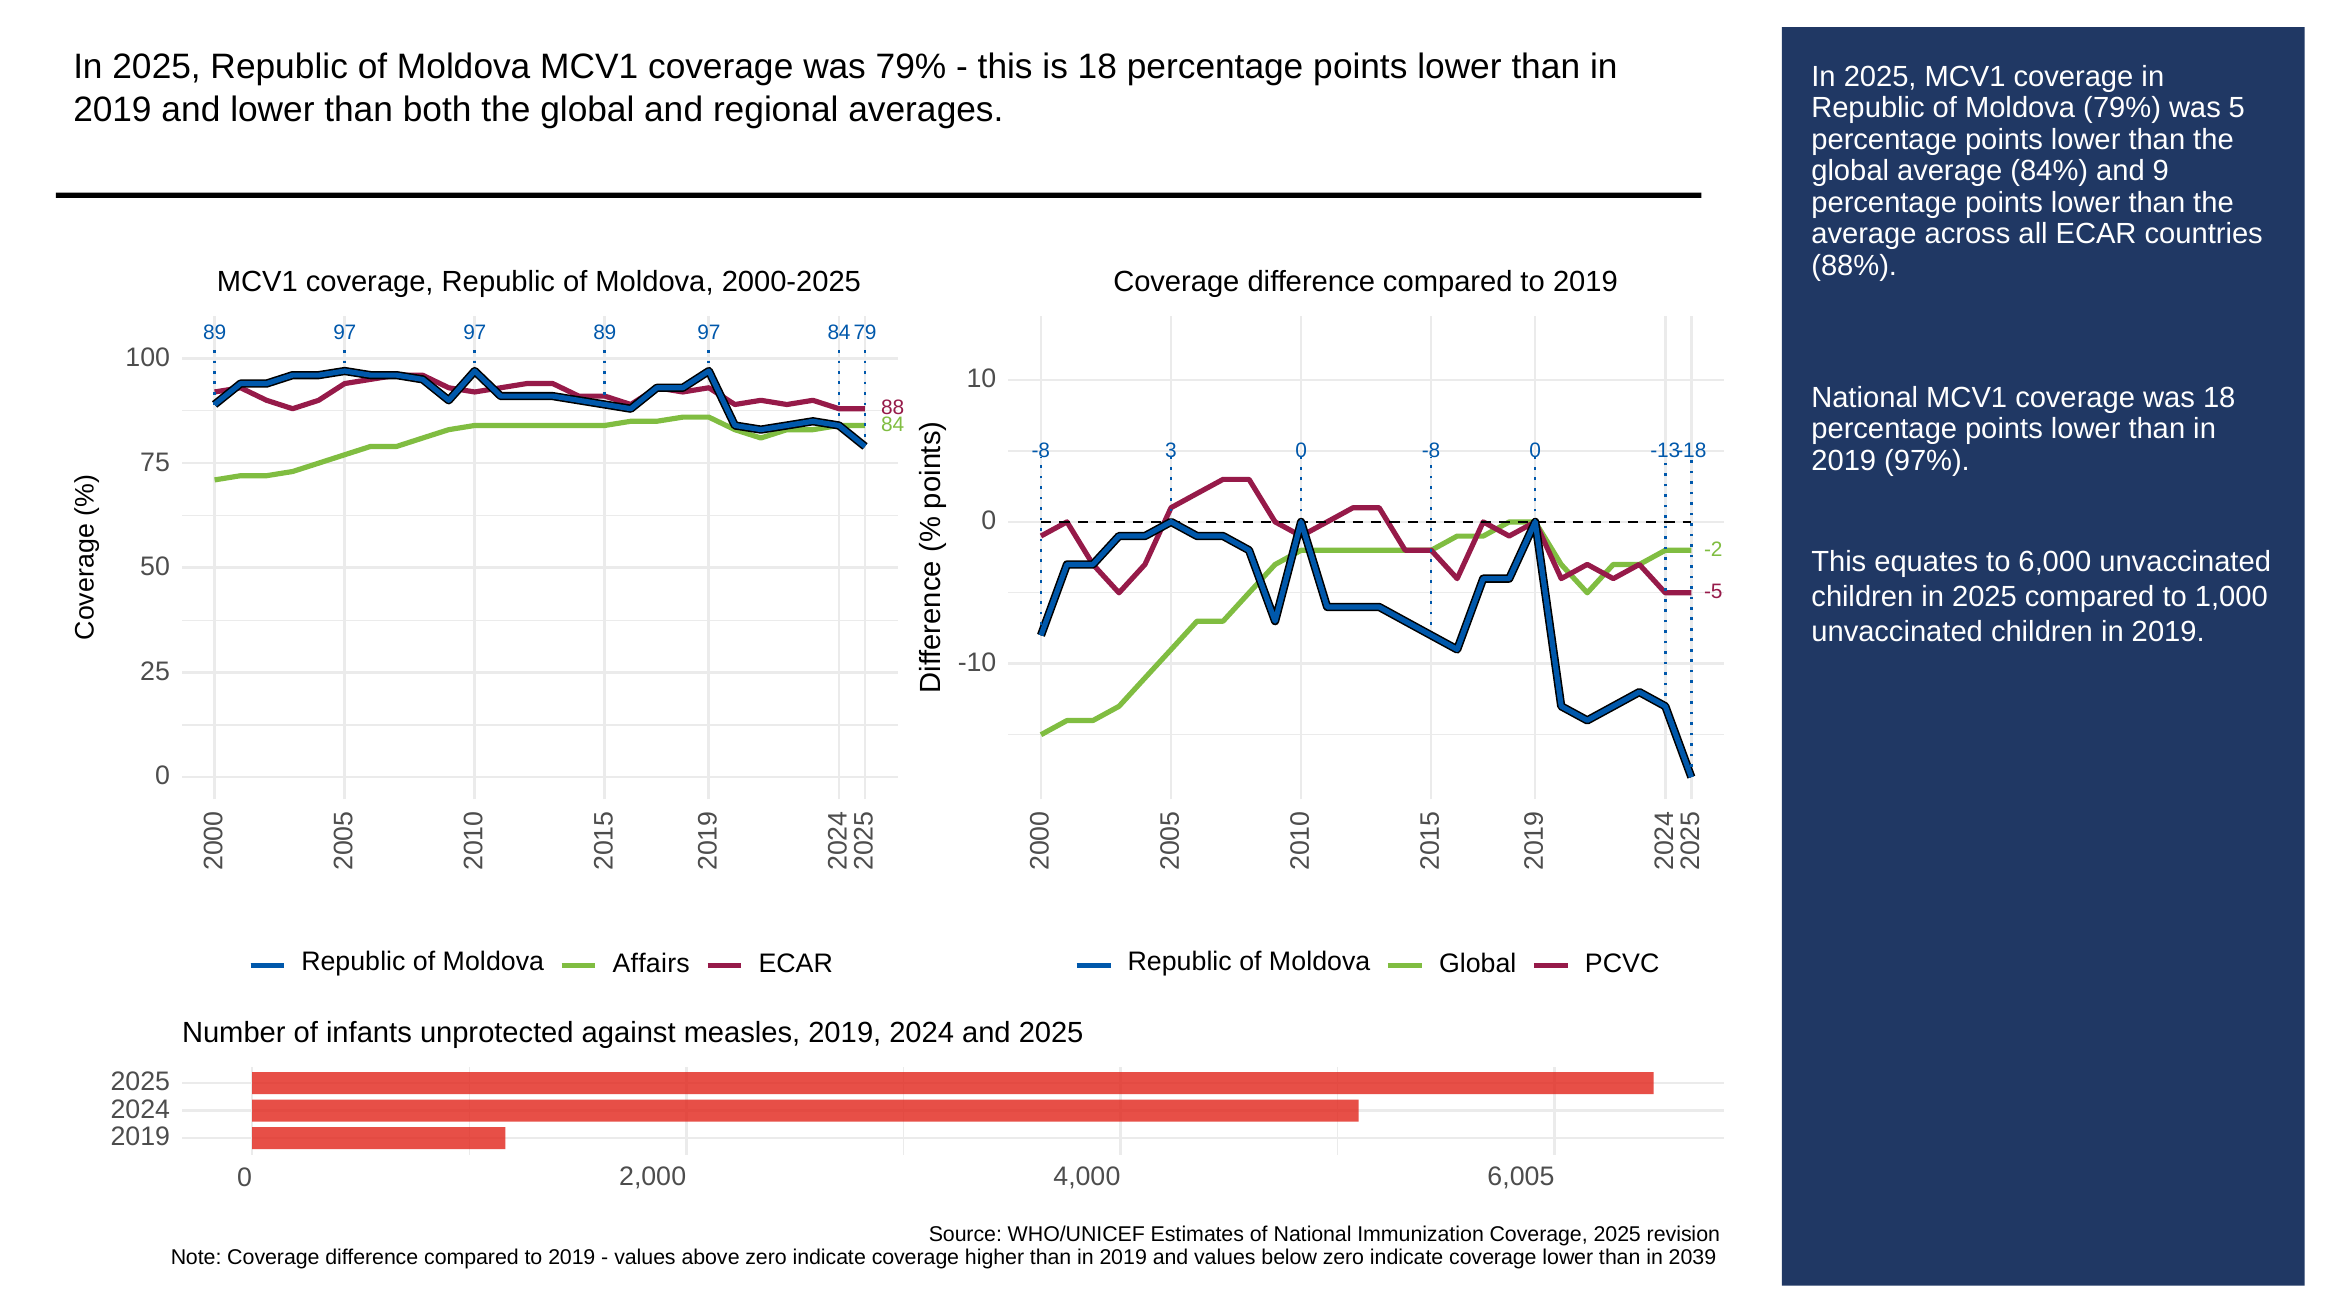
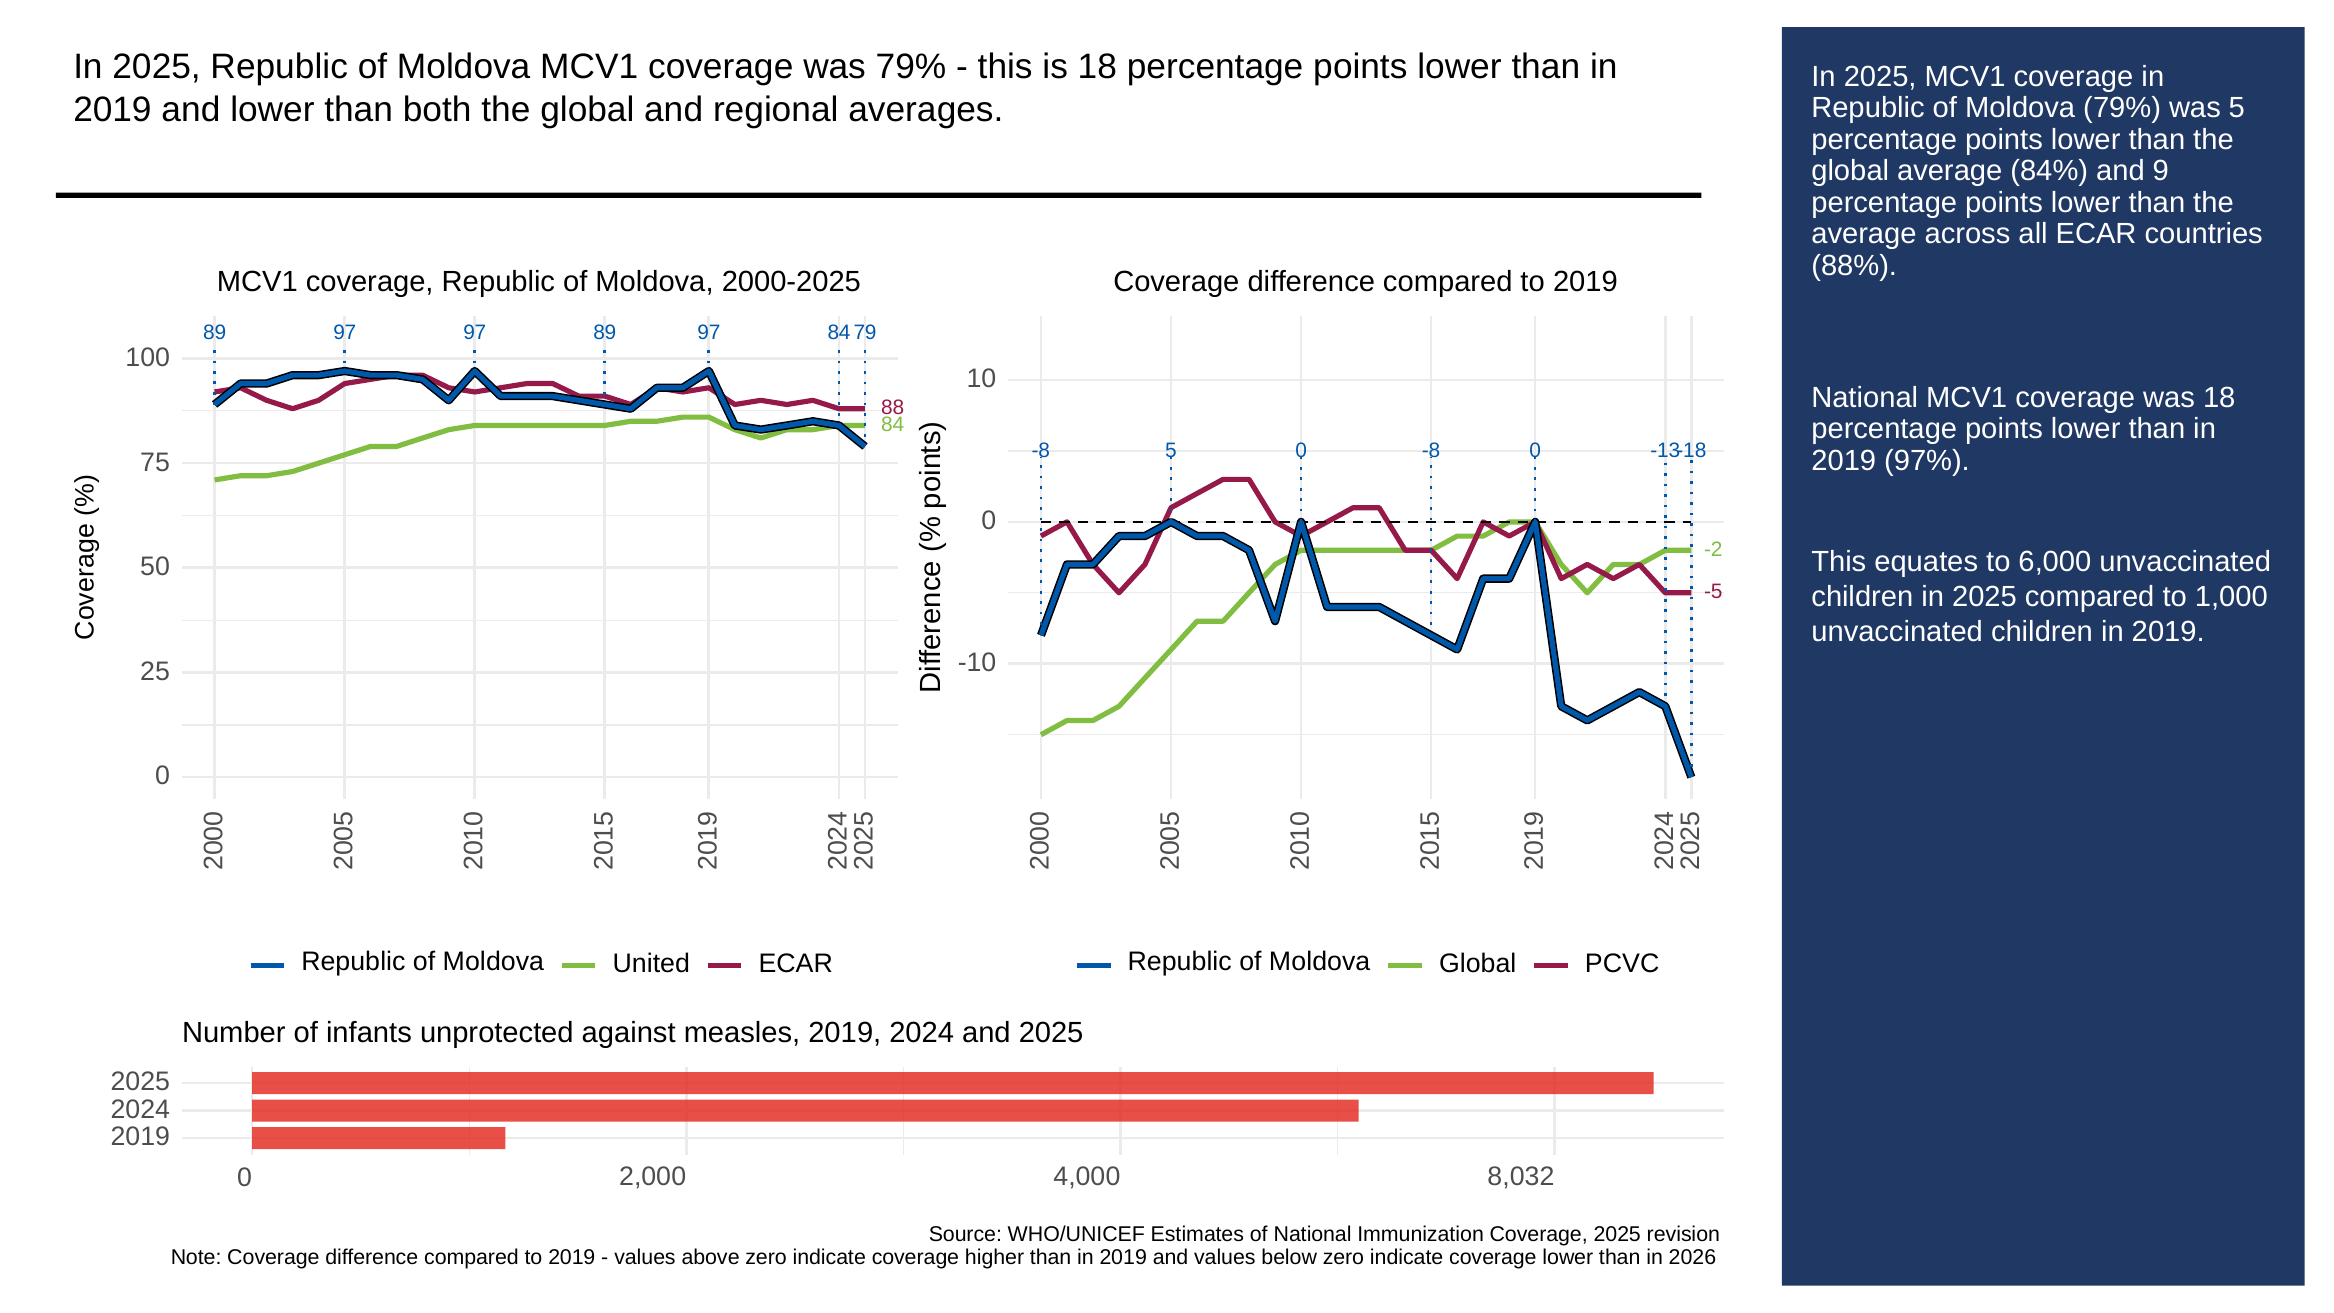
-8 3: 3 -> 5
Affairs: Affairs -> United
6,005: 6,005 -> 8,032
2039: 2039 -> 2026
